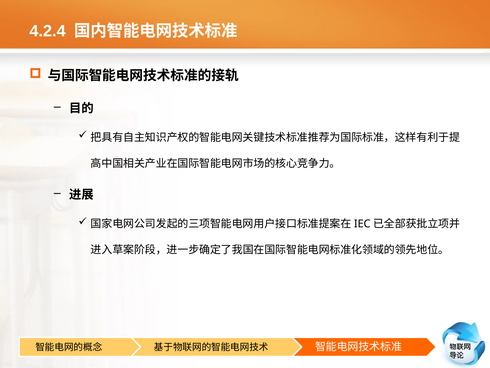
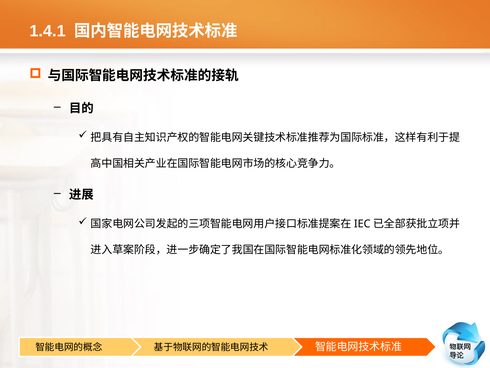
4.2.4: 4.2.4 -> 1.4.1
